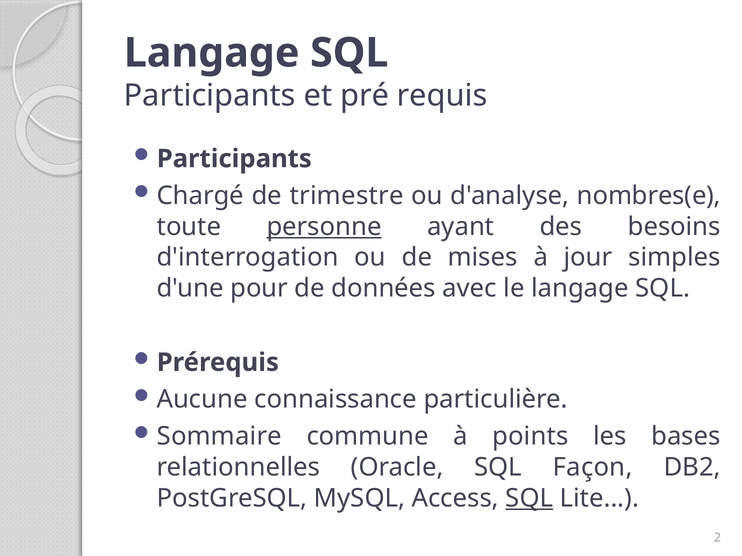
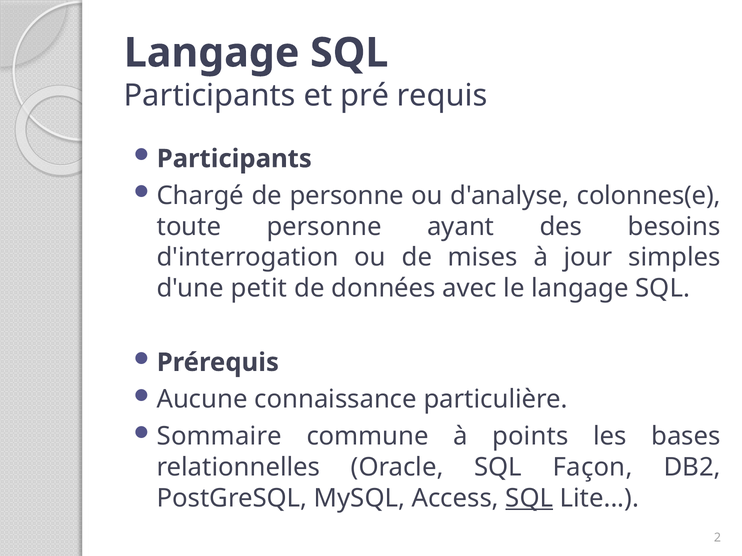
de trimestre: trimestre -> personne
nombres(e: nombres(e -> colonnes(e
personne at (324, 227) underline: present -> none
pour: pour -> petit
